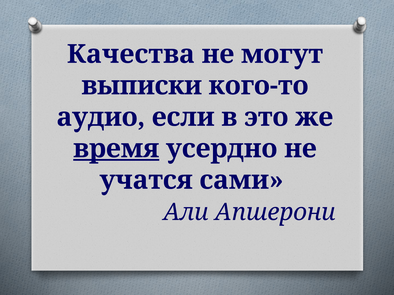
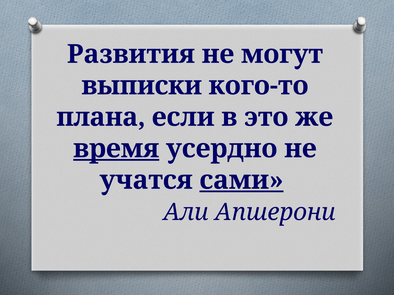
Качества: Качества -> Развития
аудио: аудио -> плана
сами underline: none -> present
